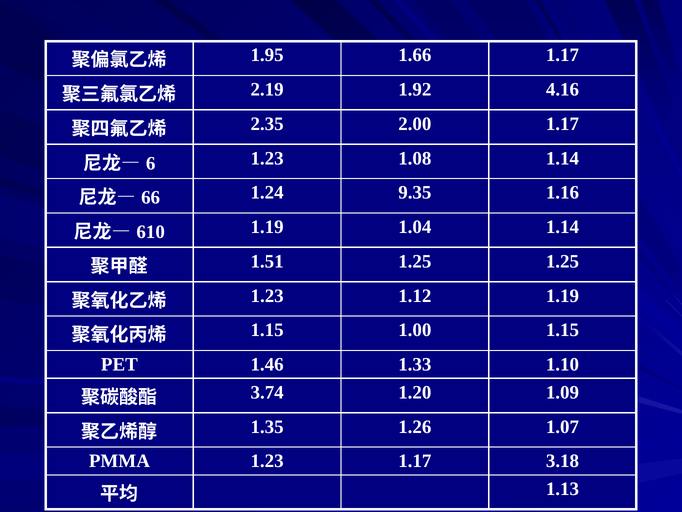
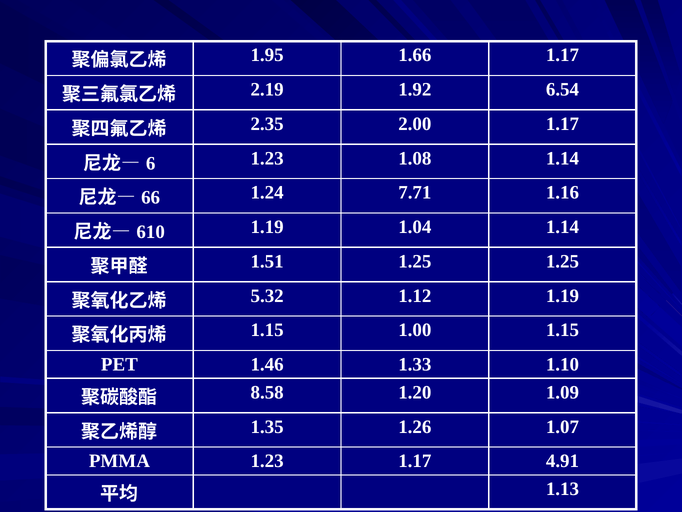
4.16: 4.16 -> 6.54
9.35: 9.35 -> 7.71
1.23 at (267, 295): 1.23 -> 5.32
3.74: 3.74 -> 8.58
3.18: 3.18 -> 4.91
